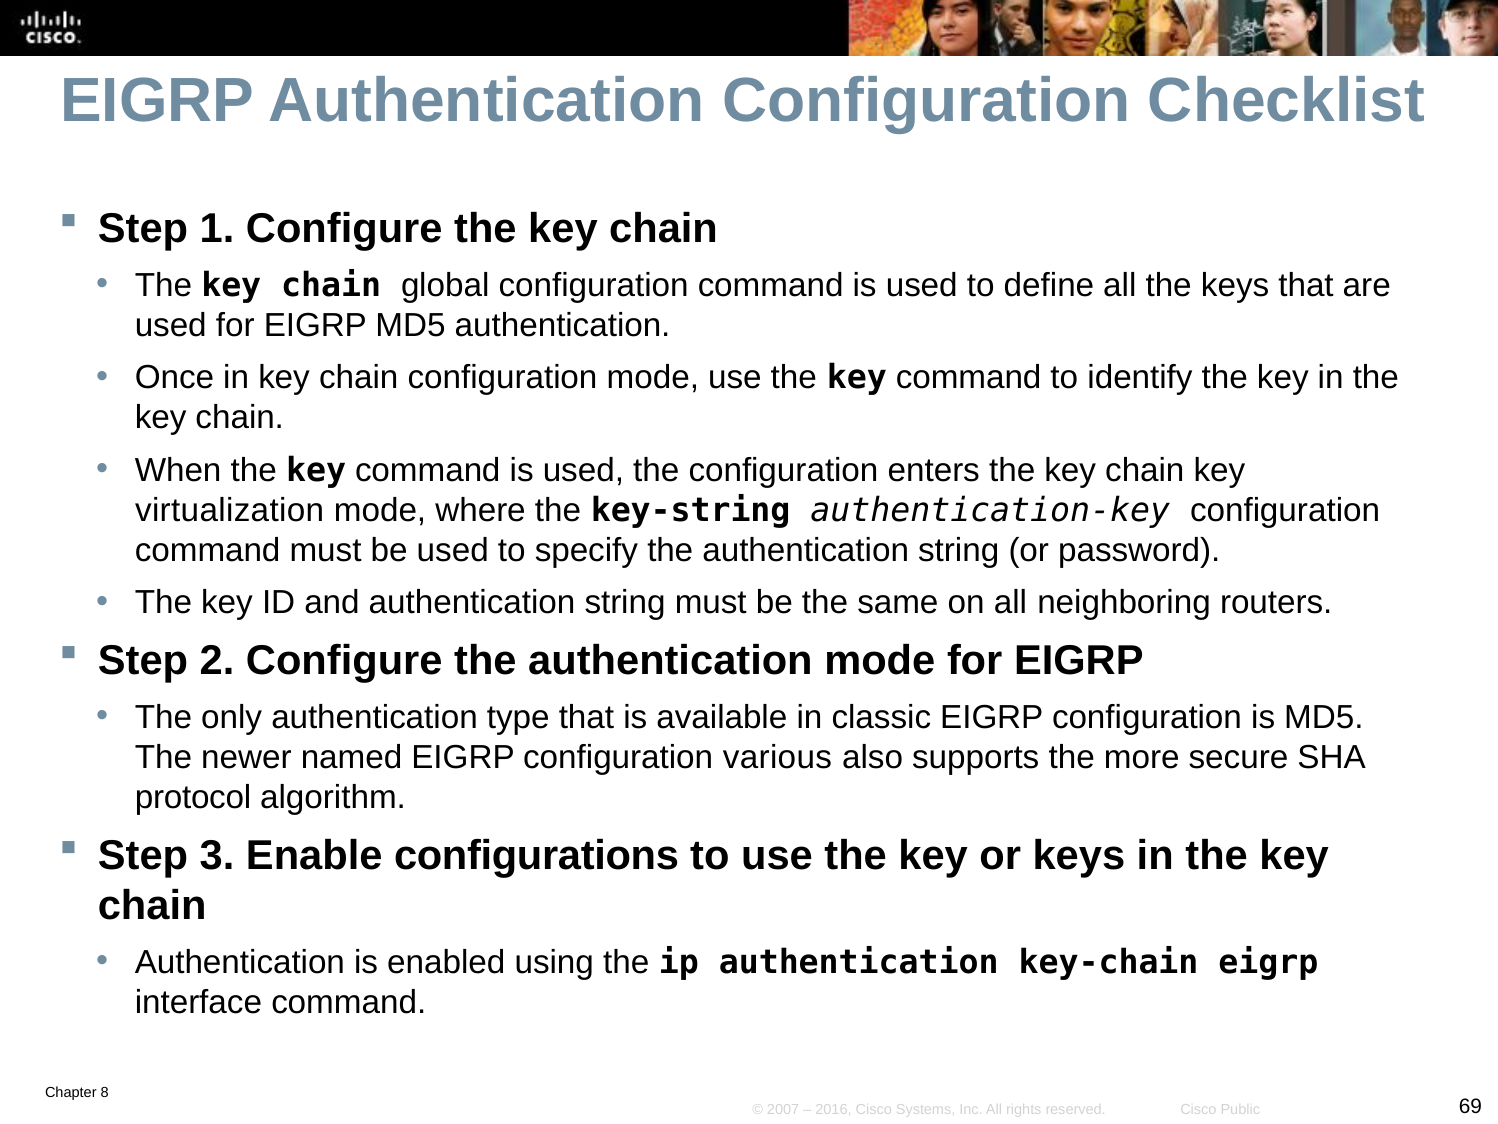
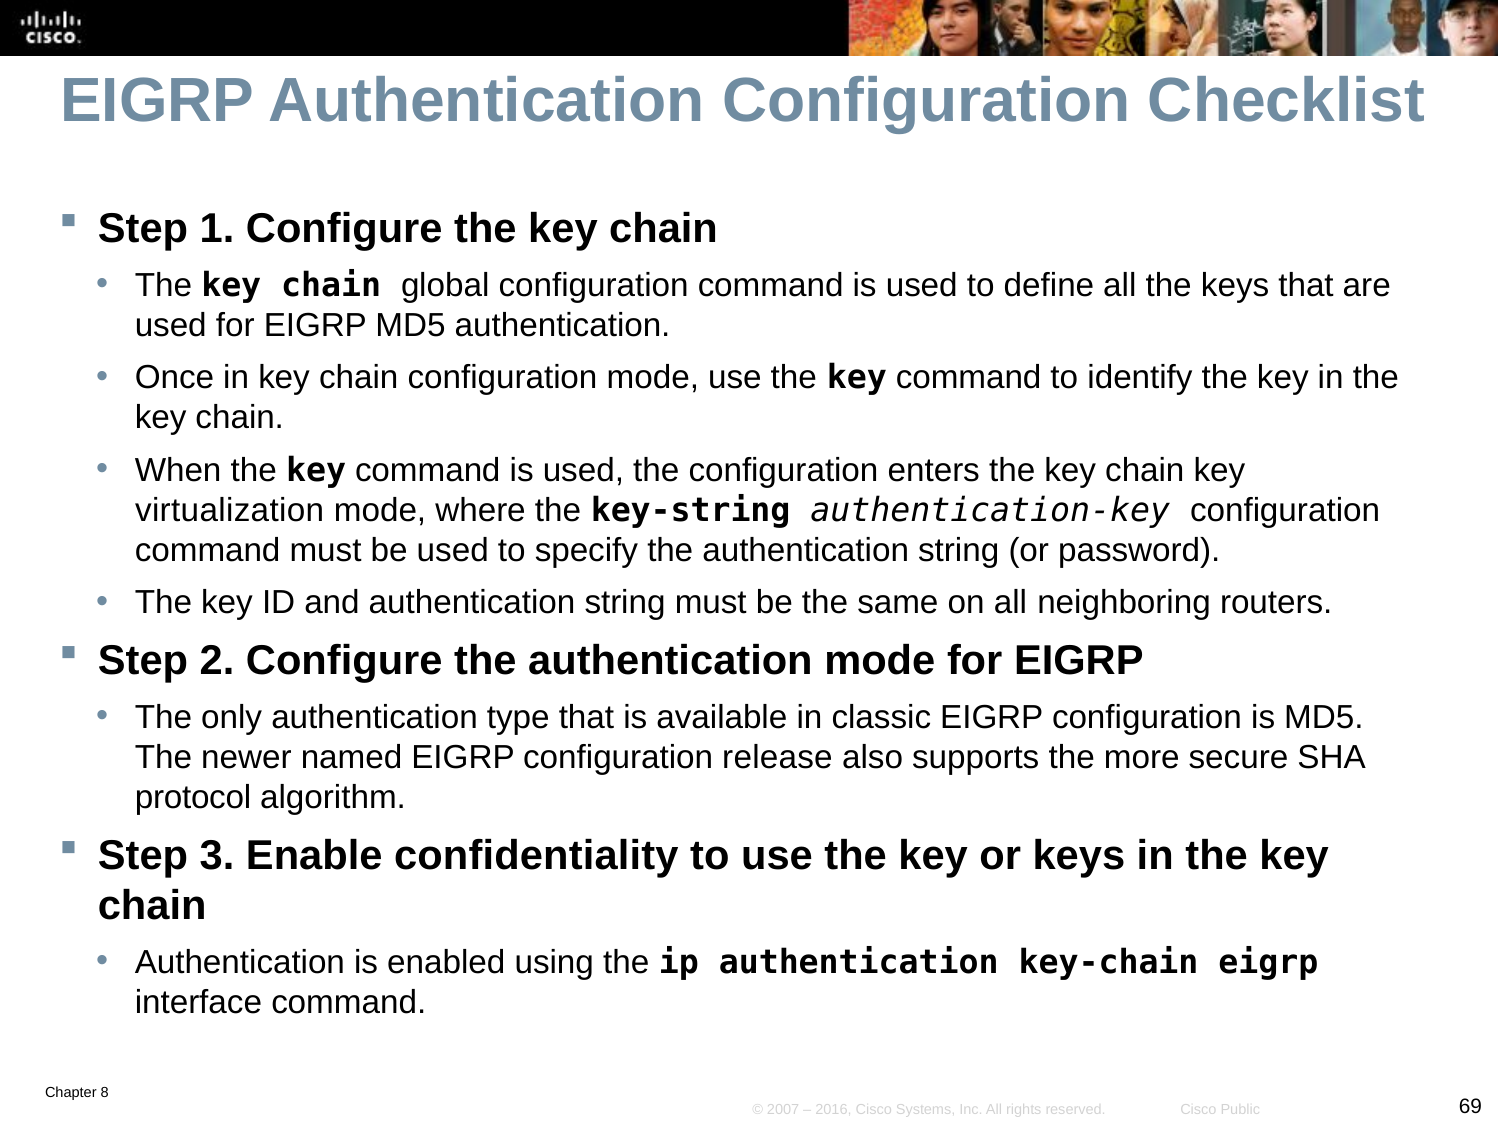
various: various -> release
configurations: configurations -> confidentiality
